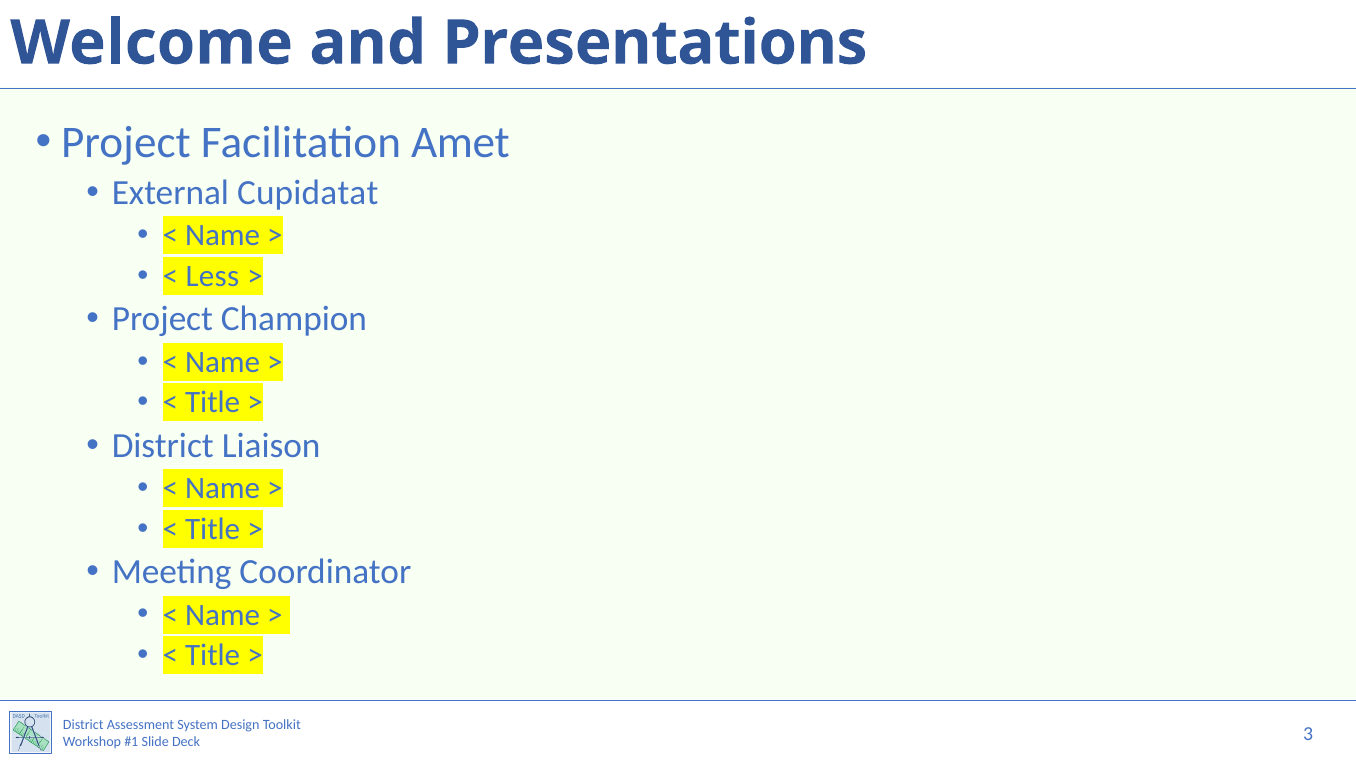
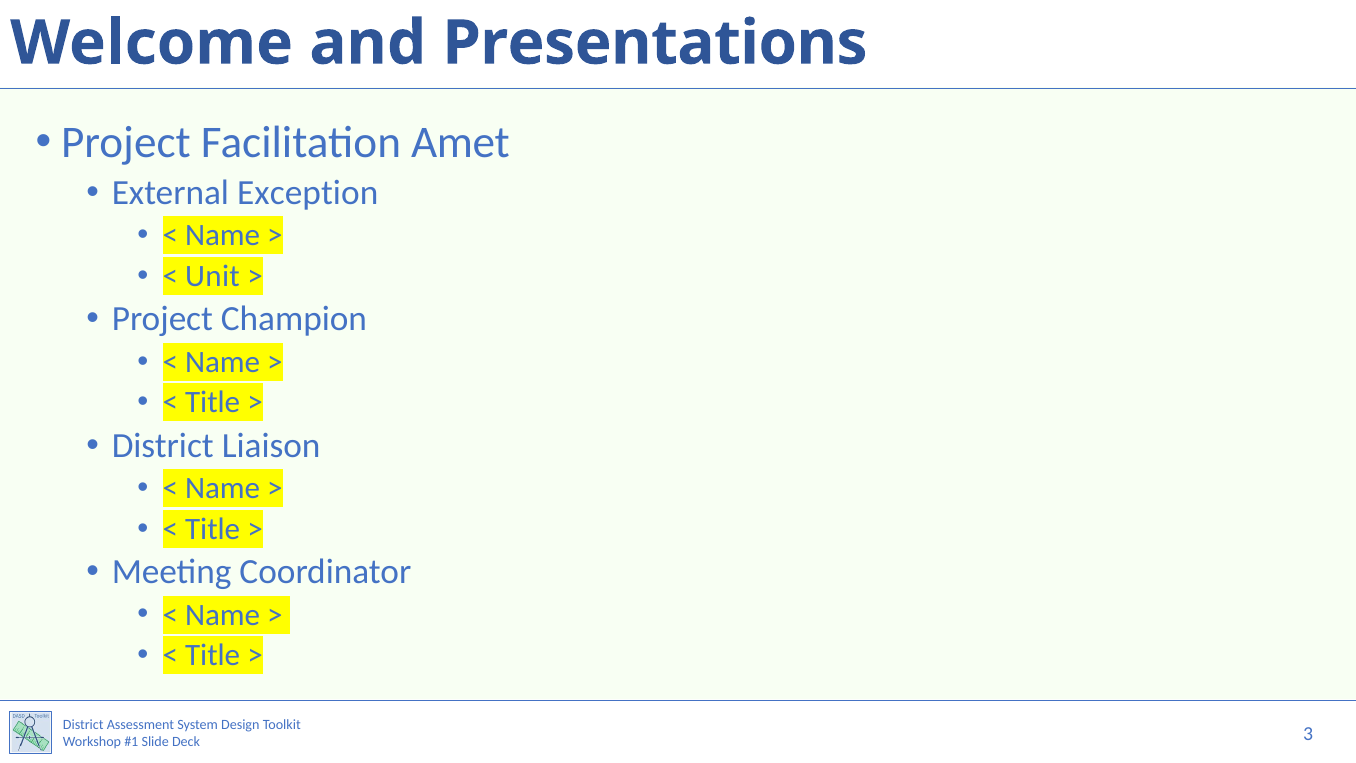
Cupidatat: Cupidatat -> Exception
Less: Less -> Unit
